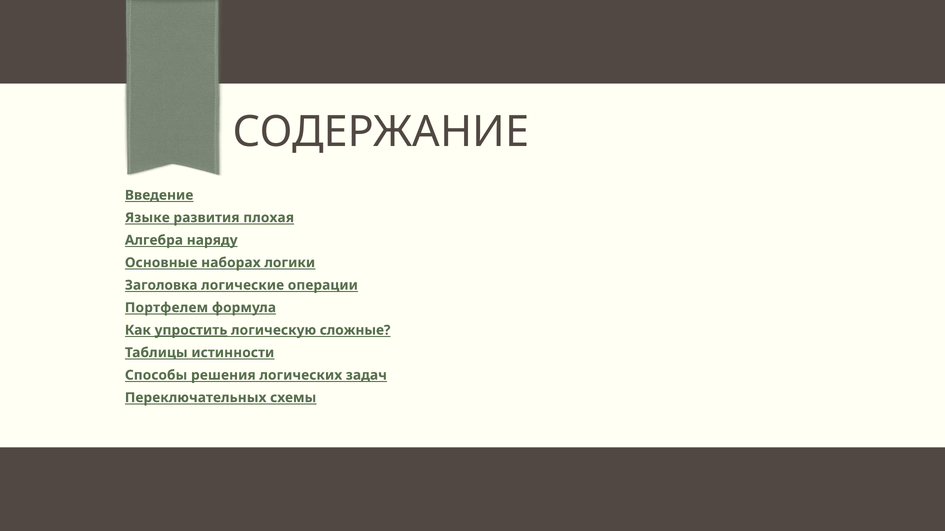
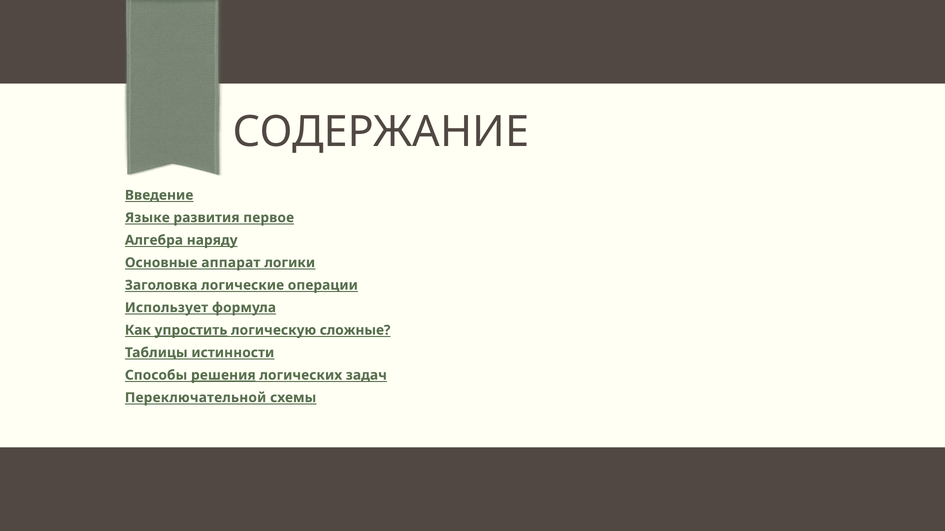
плохая: плохая -> первое
наборах: наборах -> аппарат
Портфелем: Портфелем -> Использует
решения underline: none -> present
Переключательных: Переключательных -> Переключательной
